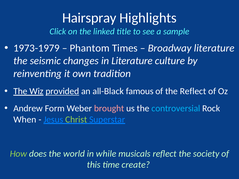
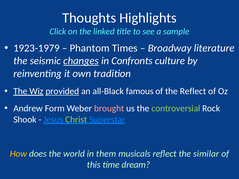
Hairspray: Hairspray -> Thoughts
1973-1979: 1973-1979 -> 1923-1979
changes underline: none -> present
in Literature: Literature -> Confronts
controversial colour: light blue -> light green
When: When -> Shook
How colour: light green -> yellow
while: while -> them
society: society -> similar
create: create -> dream
